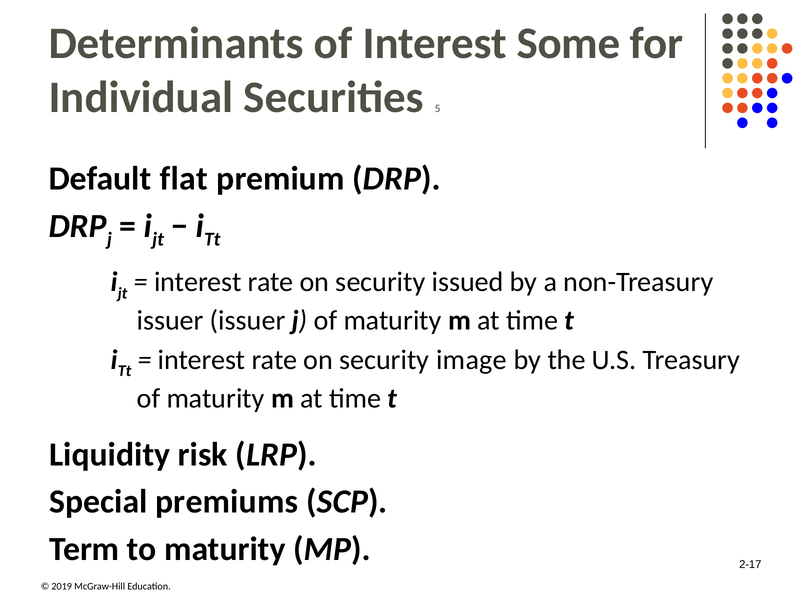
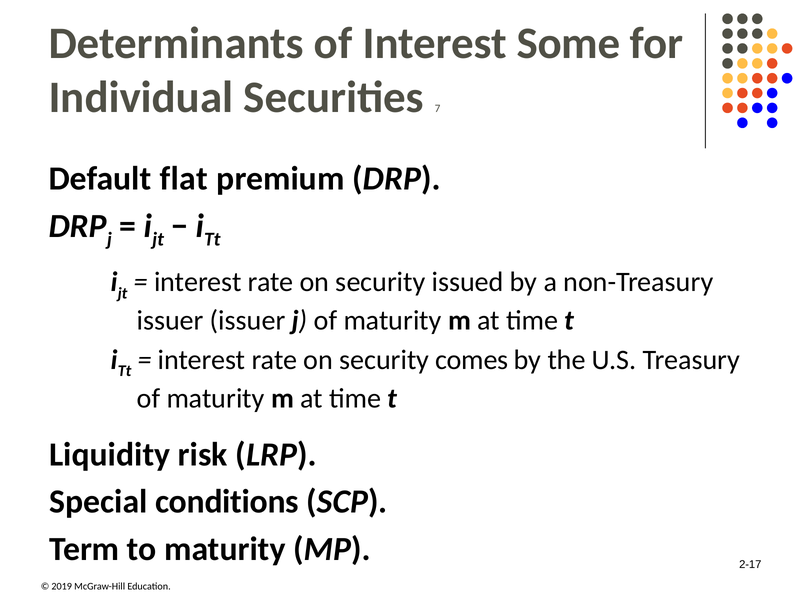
5: 5 -> 7
image: image -> comes
premiums: premiums -> conditions
